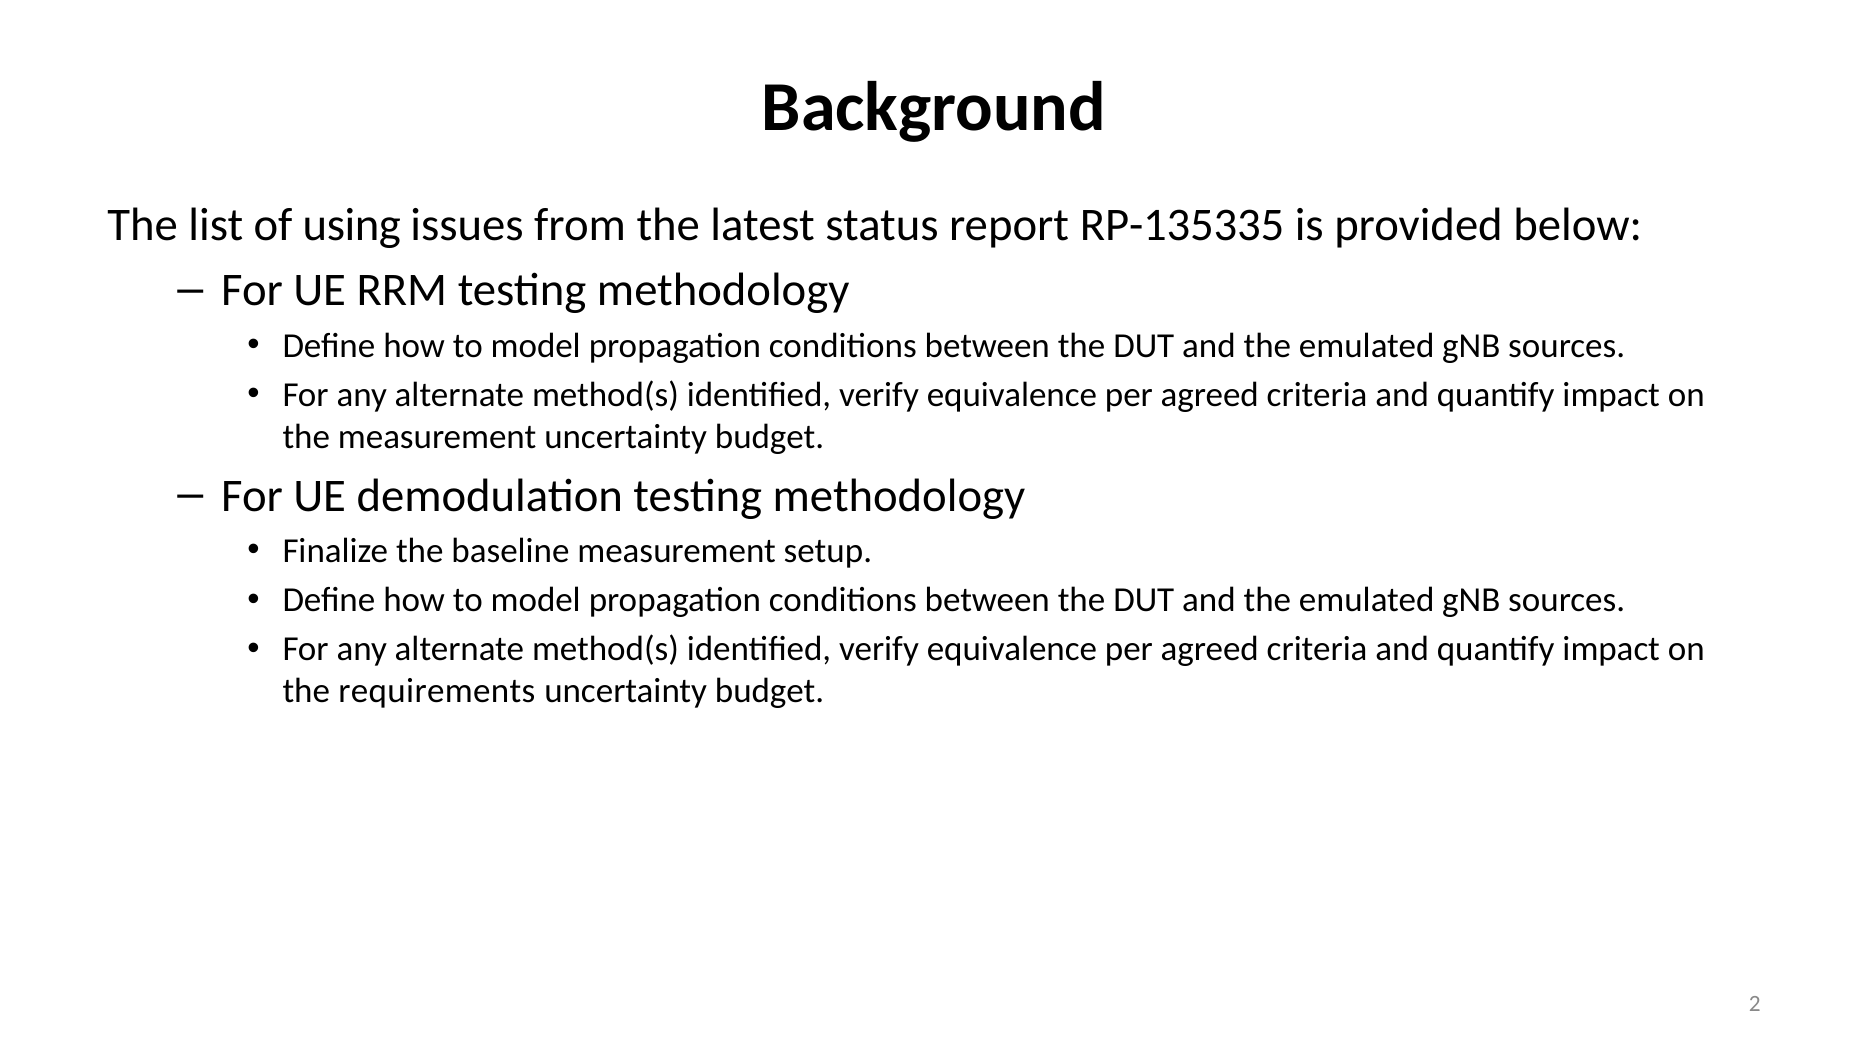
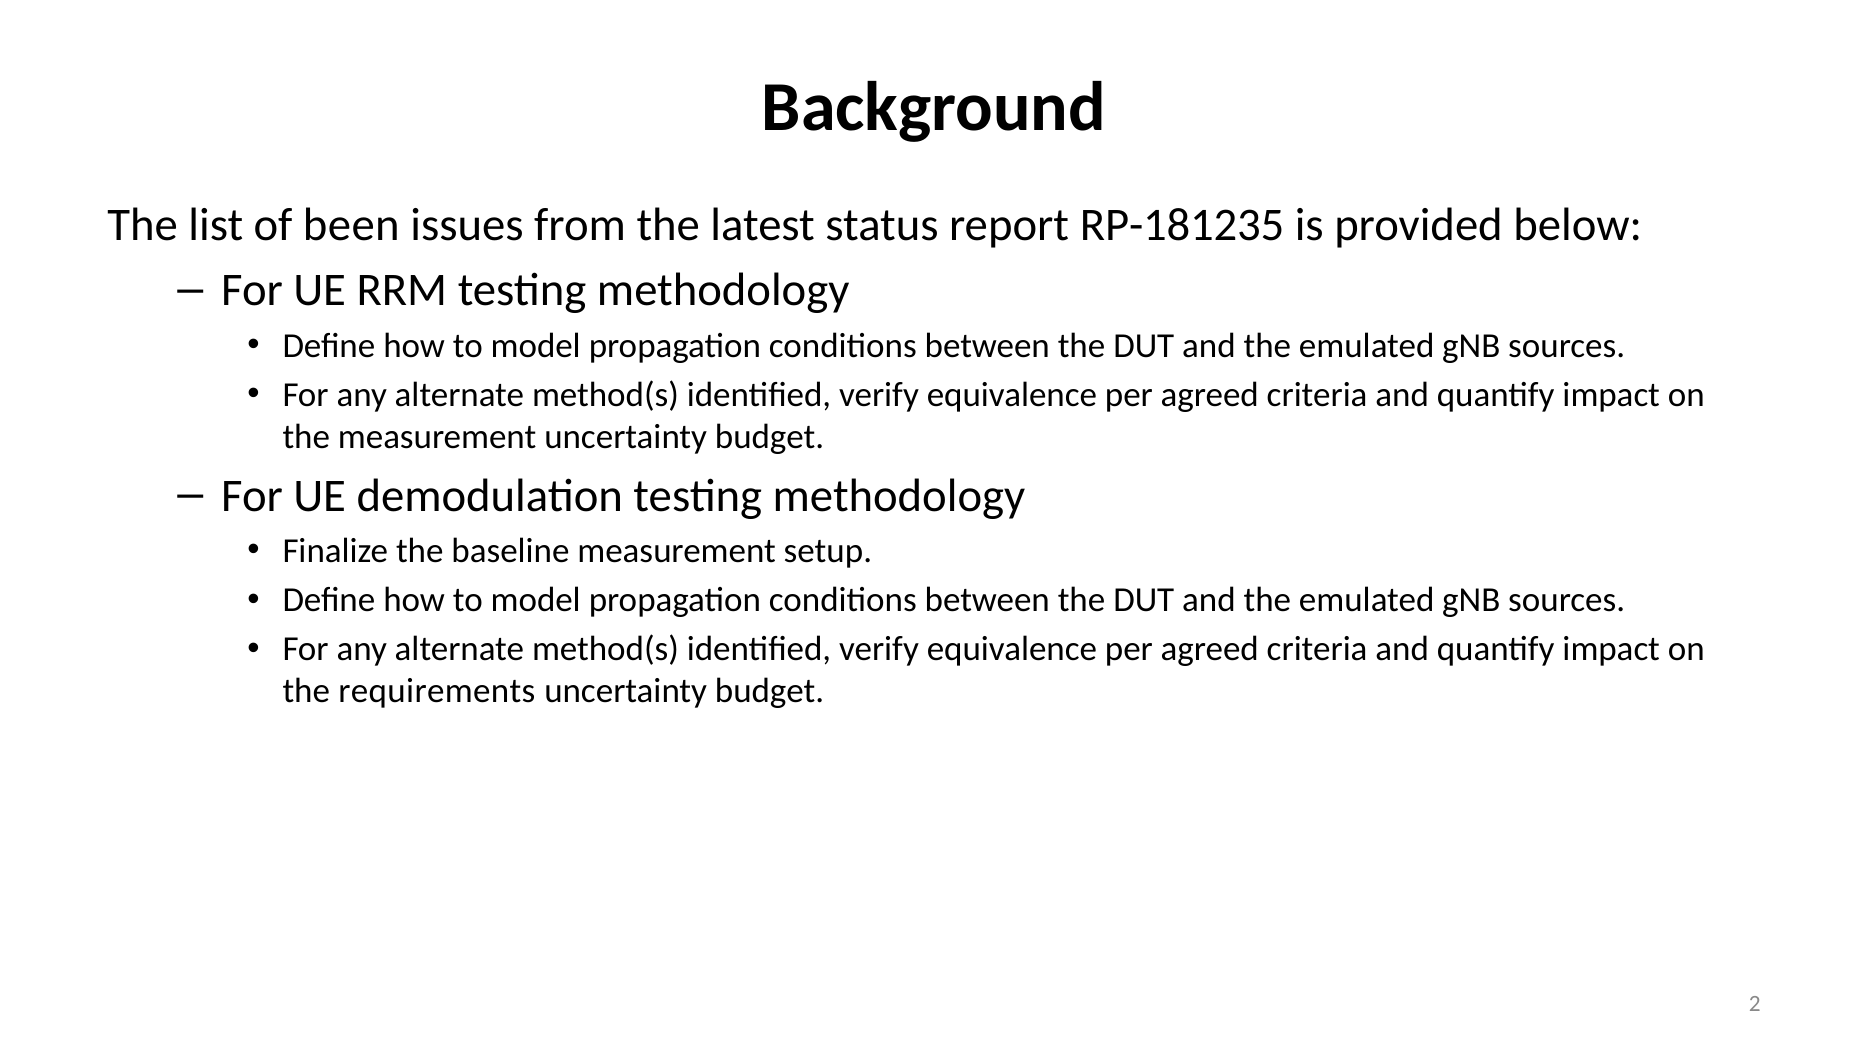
using: using -> been
RP-135335: RP-135335 -> RP-181235
